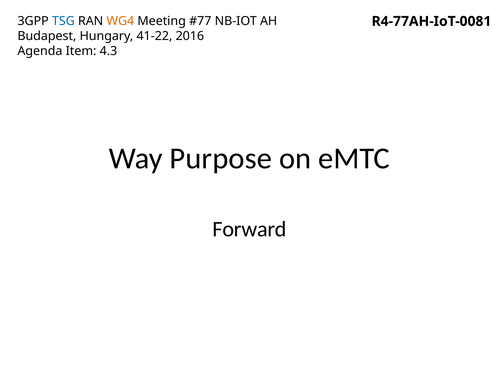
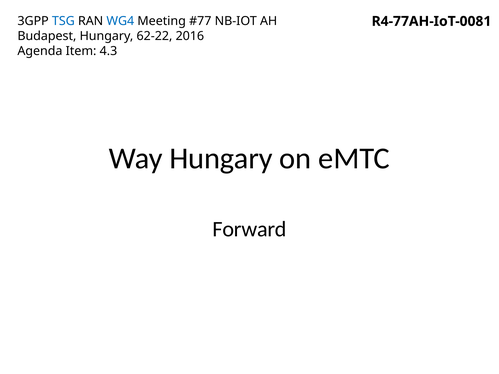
WG4 colour: orange -> blue
41-22: 41-22 -> 62-22
Way Purpose: Purpose -> Hungary
